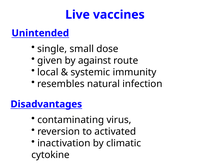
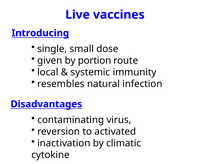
Unintended: Unintended -> Introducing
against: against -> portion
